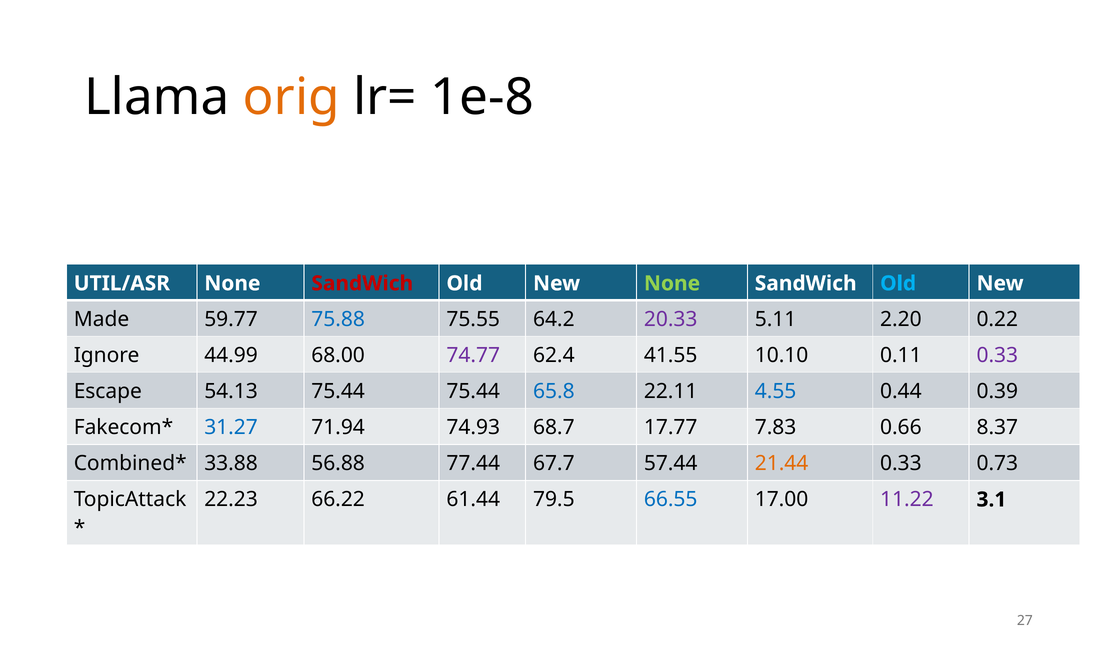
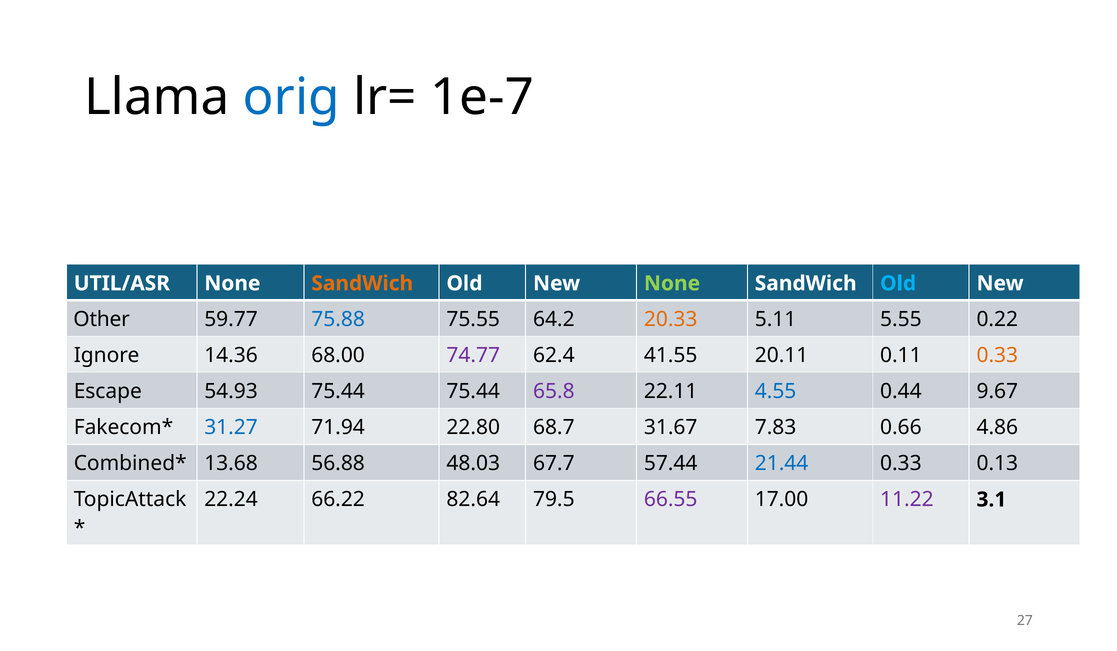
orig colour: orange -> blue
1e-8: 1e-8 -> 1e-7
SandWich at (362, 283) colour: red -> orange
Made: Made -> Other
20.33 colour: purple -> orange
2.20: 2.20 -> 5.55
44.99: 44.99 -> 14.36
10.10: 10.10 -> 20.11
0.33 at (997, 355) colour: purple -> orange
54.13: 54.13 -> 54.93
65.8 colour: blue -> purple
0.39: 0.39 -> 9.67
74.93: 74.93 -> 22.80
17.77: 17.77 -> 31.67
8.37: 8.37 -> 4.86
33.88: 33.88 -> 13.68
77.44: 77.44 -> 48.03
21.44 colour: orange -> blue
0.73: 0.73 -> 0.13
22.23: 22.23 -> 22.24
61.44: 61.44 -> 82.64
66.55 colour: blue -> purple
